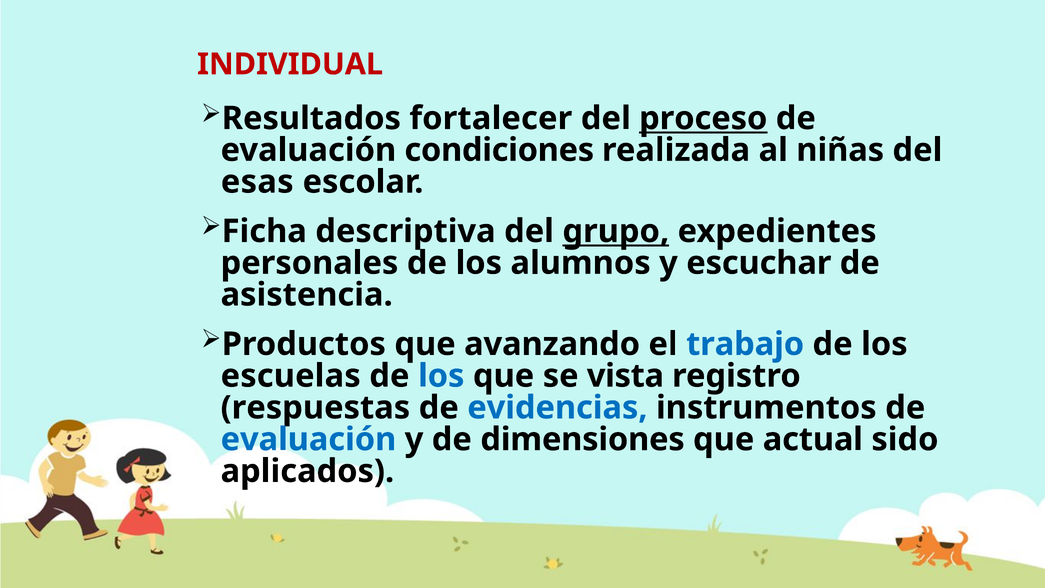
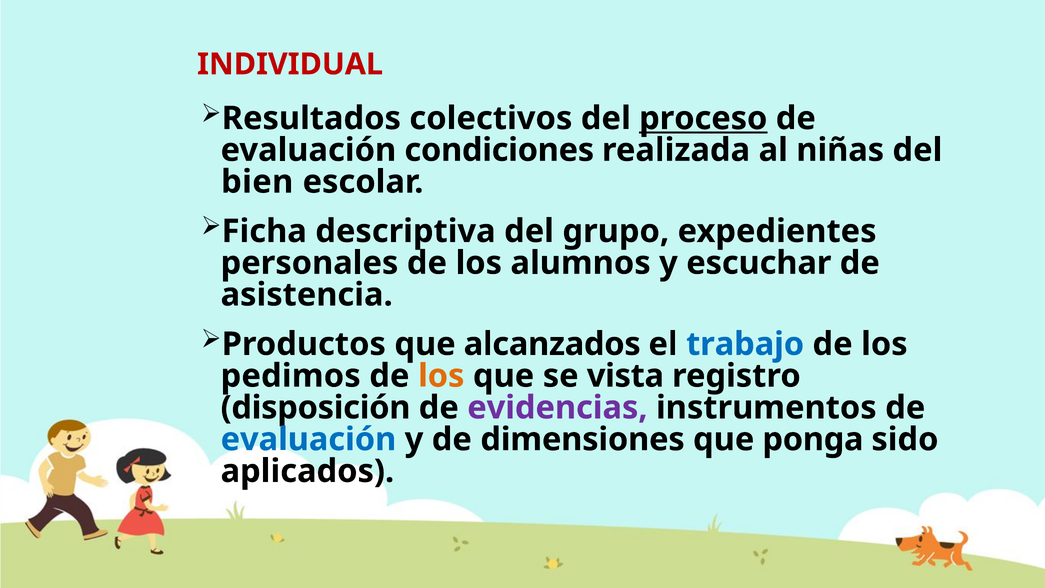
fortalecer: fortalecer -> colectivos
esas: esas -> bien
grupo underline: present -> none
avanzando: avanzando -> alcanzados
escuelas: escuelas -> pedimos
los at (441, 376) colour: blue -> orange
respuestas: respuestas -> disposición
evidencias colour: blue -> purple
actual: actual -> ponga
